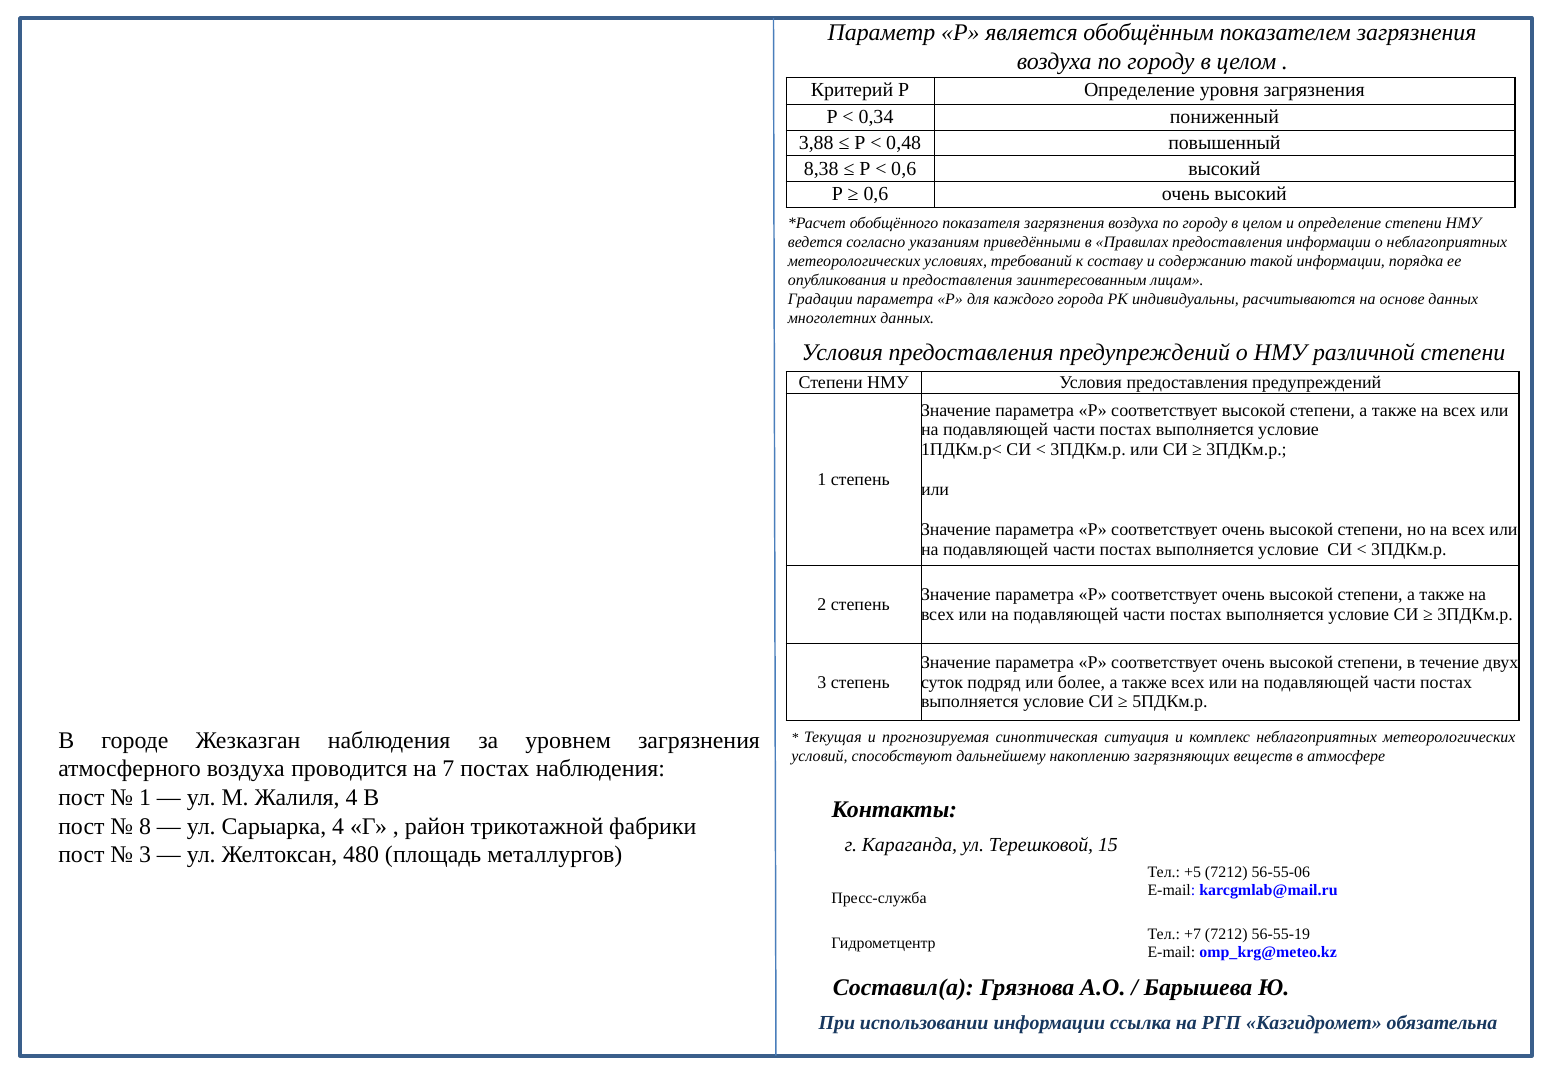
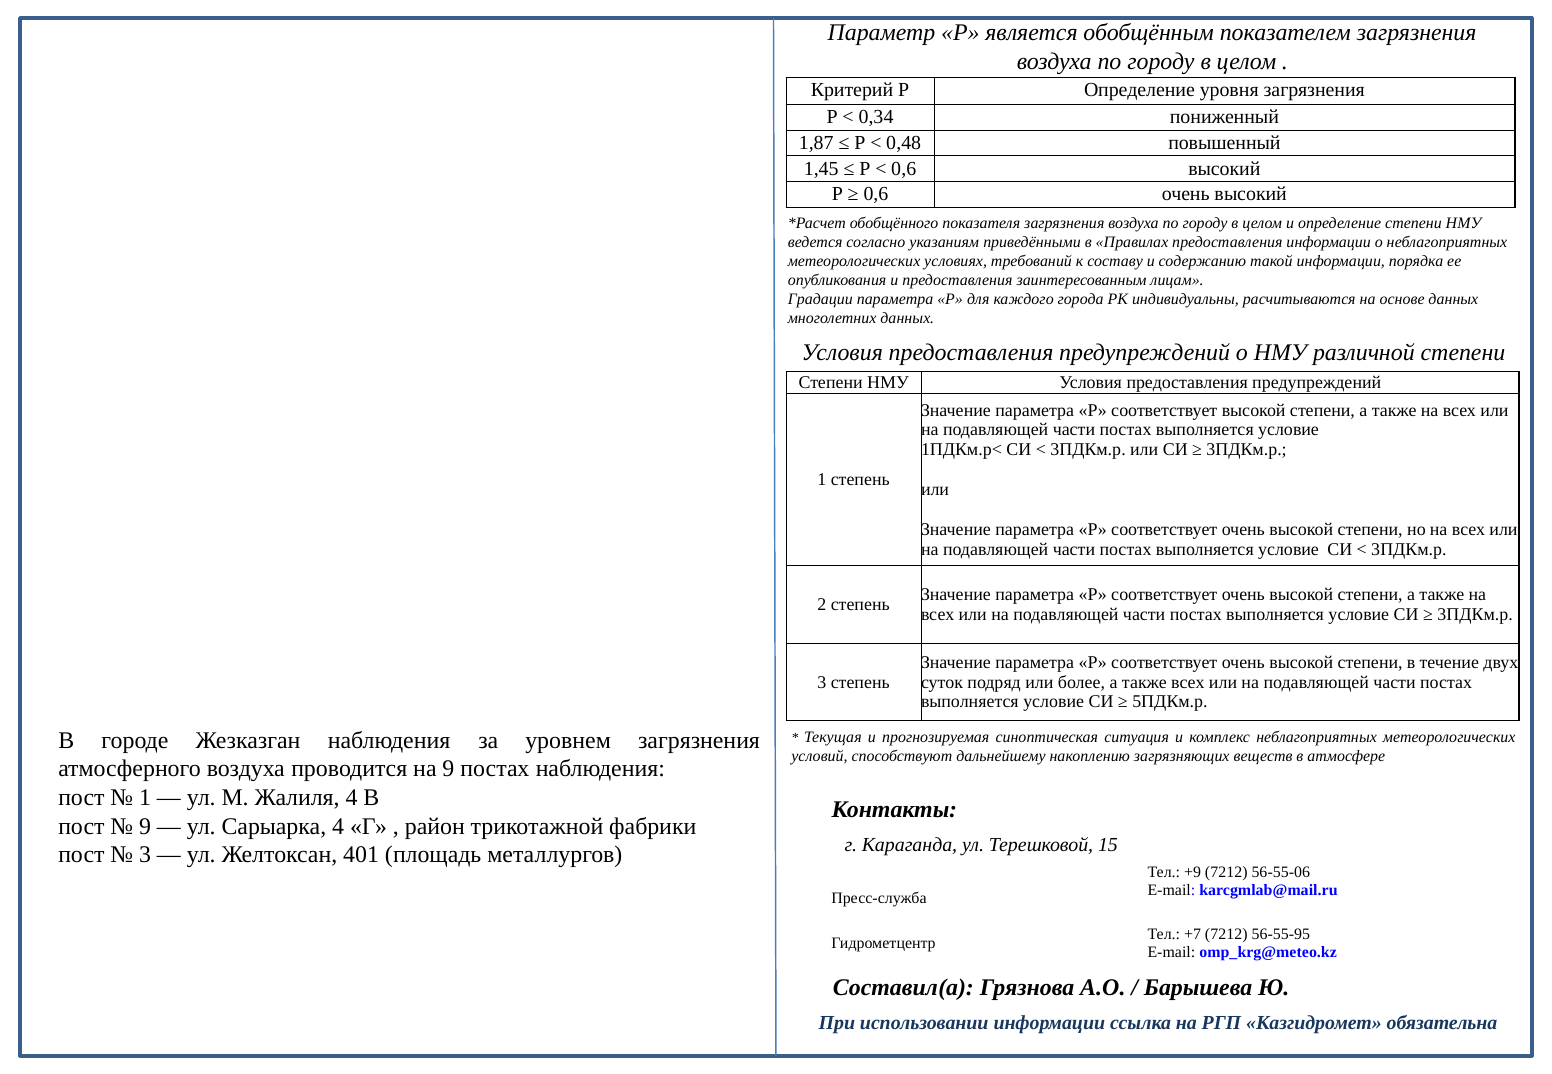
3,88: 3,88 -> 1,87
8,38: 8,38 -> 1,45
на 7: 7 -> 9
8 at (145, 827): 8 -> 9
480: 480 -> 401
+5: +5 -> +9
56-55-19: 56-55-19 -> 56-55-95
